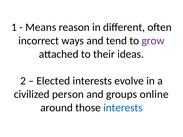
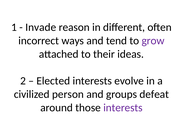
Means: Means -> Invade
online: online -> defeat
interests at (123, 108) colour: blue -> purple
